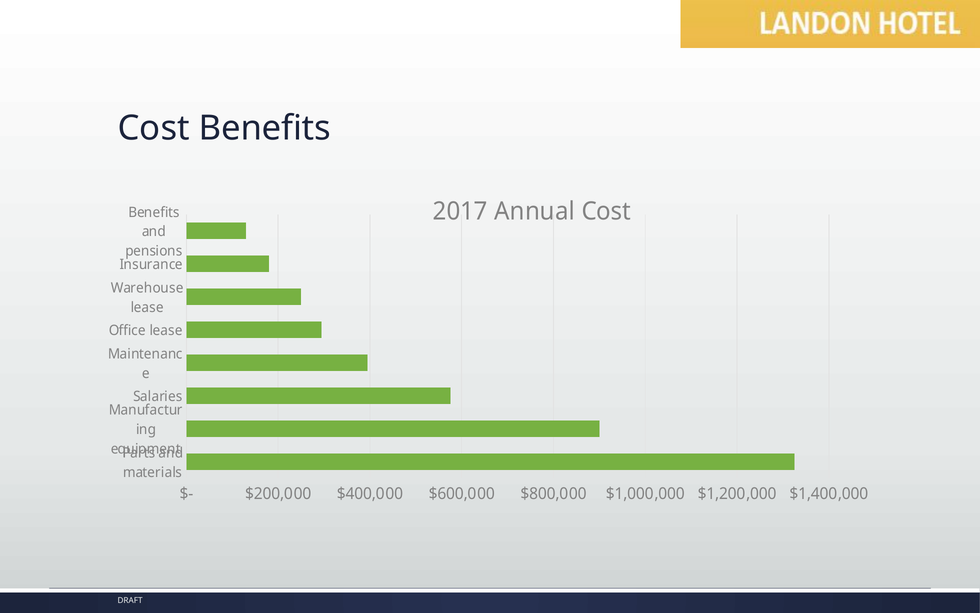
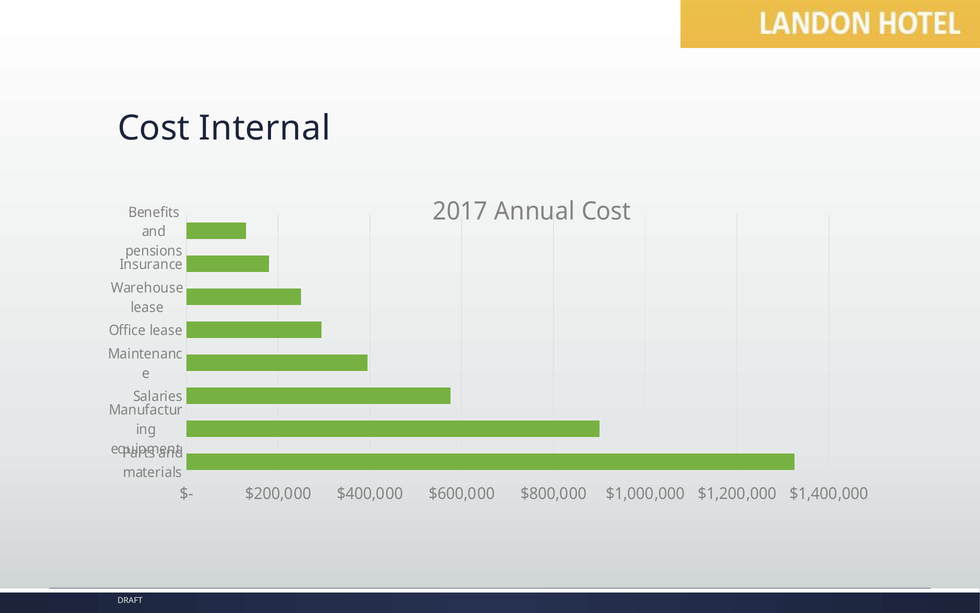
Cost Benefits: Benefits -> Internal
